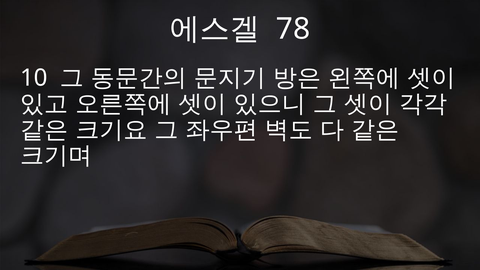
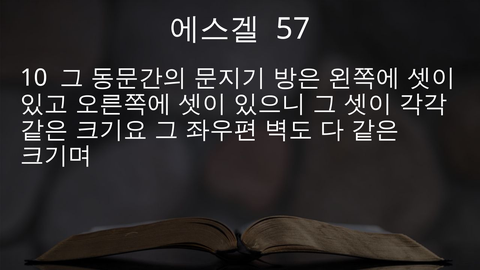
78: 78 -> 57
